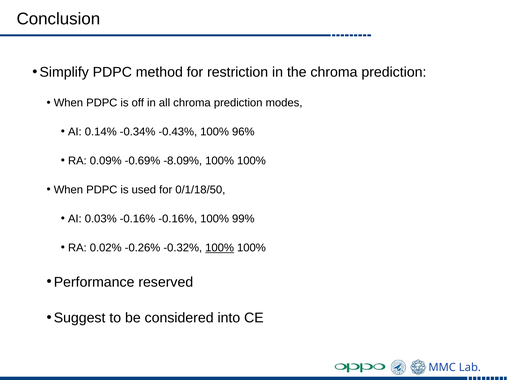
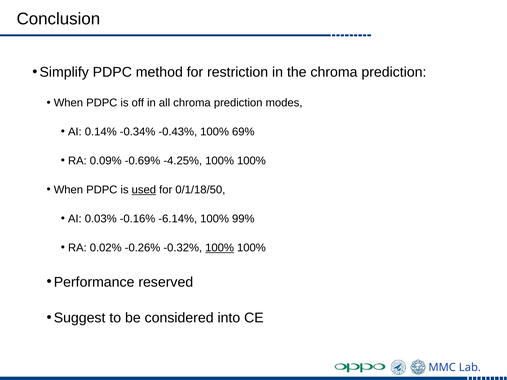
96%: 96% -> 69%
-8.09%: -8.09% -> -4.25%
used underline: none -> present
-0.16% -0.16%: -0.16% -> -6.14%
